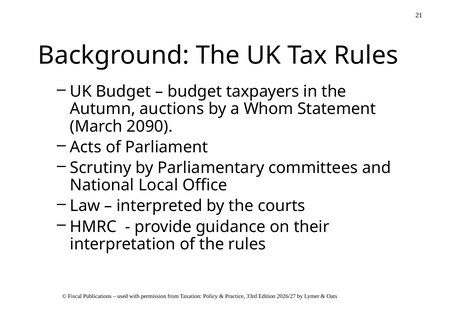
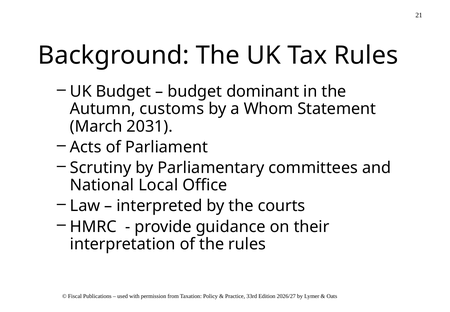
taxpayers: taxpayers -> dominant
auctions: auctions -> customs
2090: 2090 -> 2031
